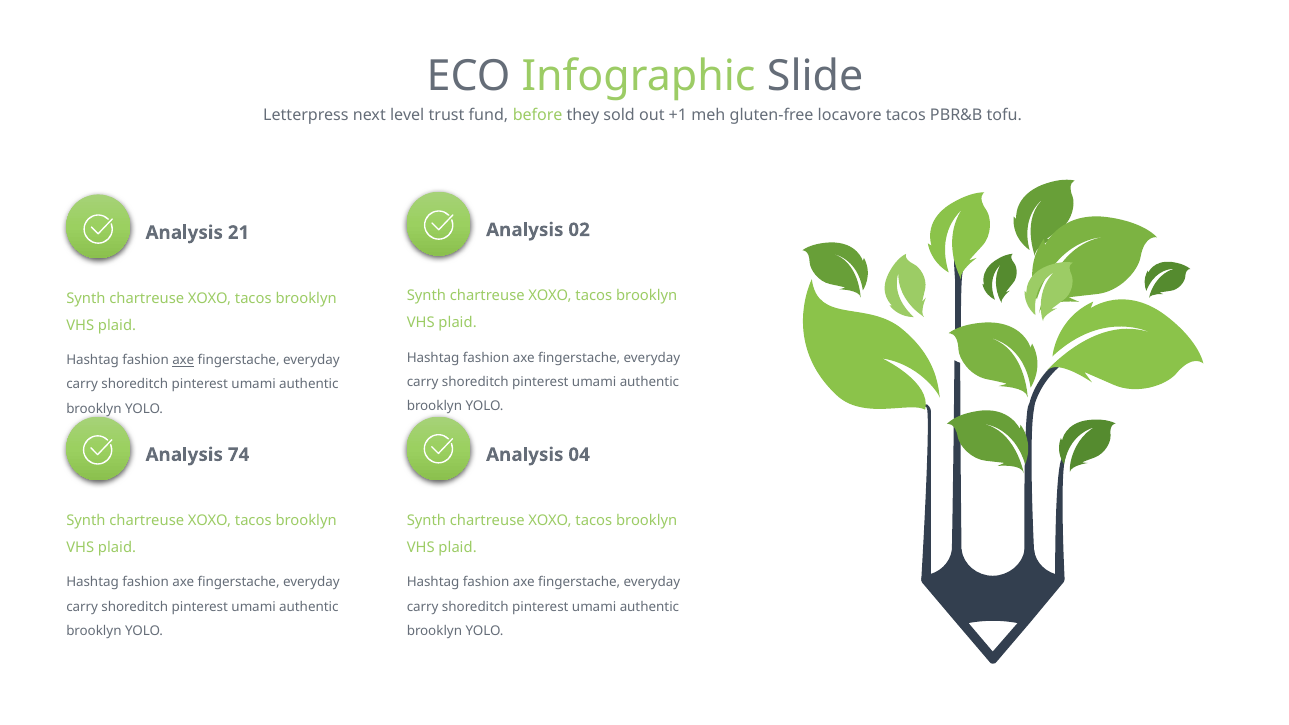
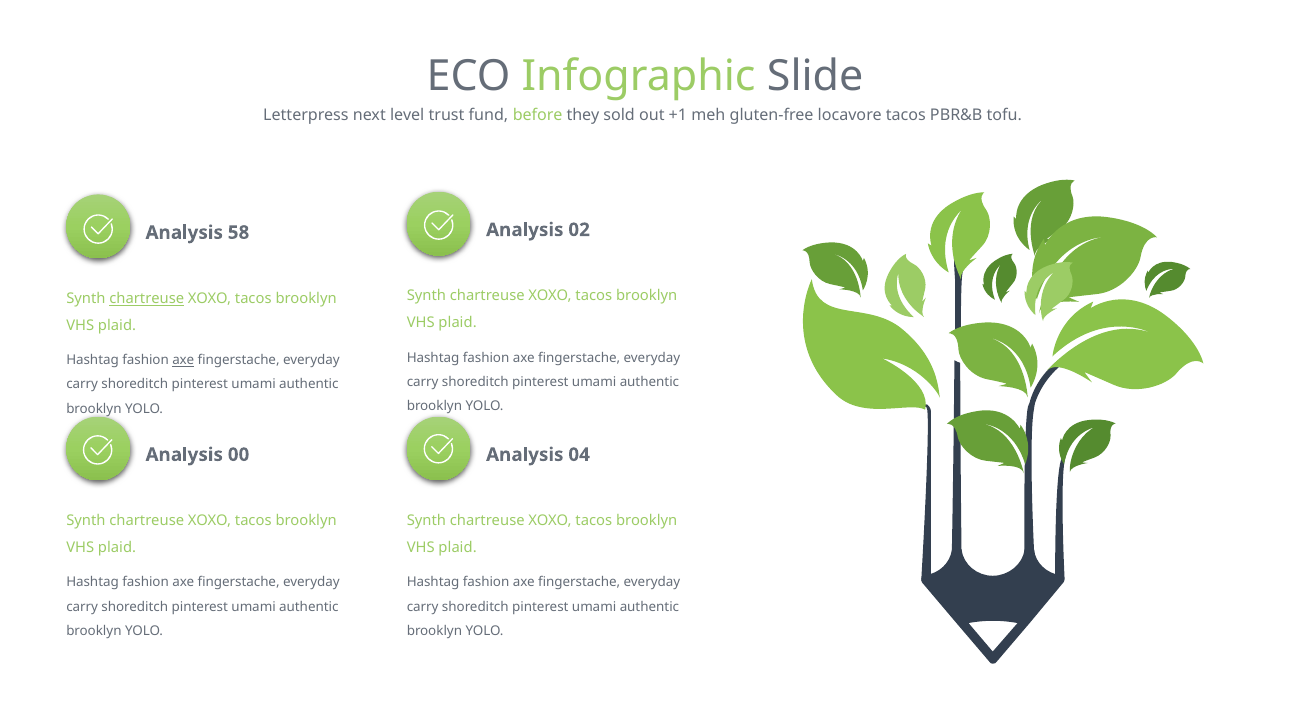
21: 21 -> 58
chartreuse at (147, 299) underline: none -> present
74: 74 -> 00
